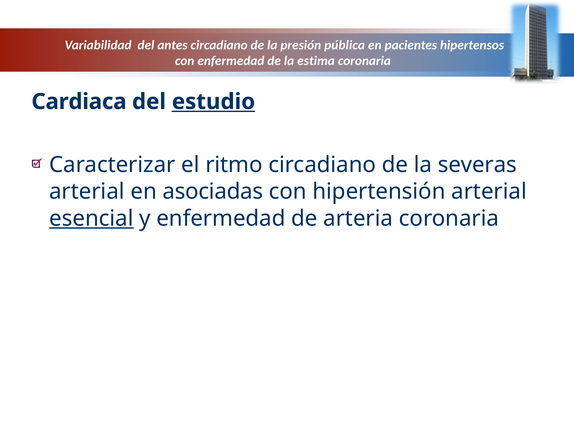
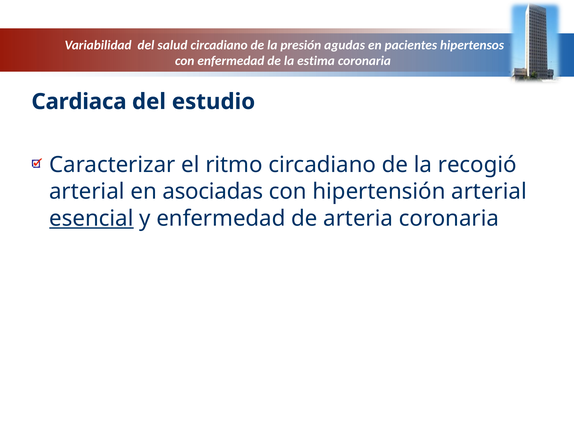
antes: antes -> salud
pública: pública -> agudas
estudio underline: present -> none
severas: severas -> recogió
